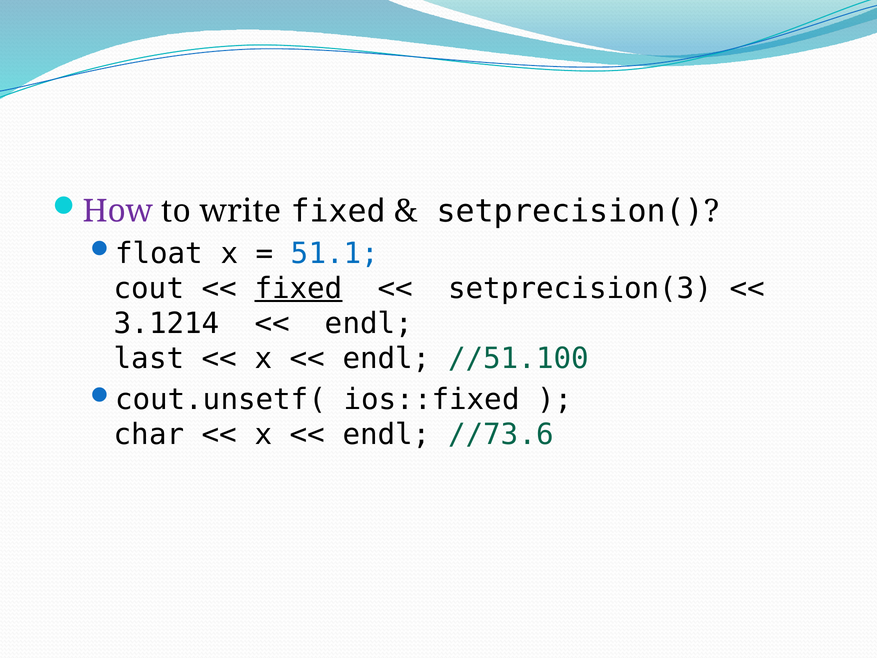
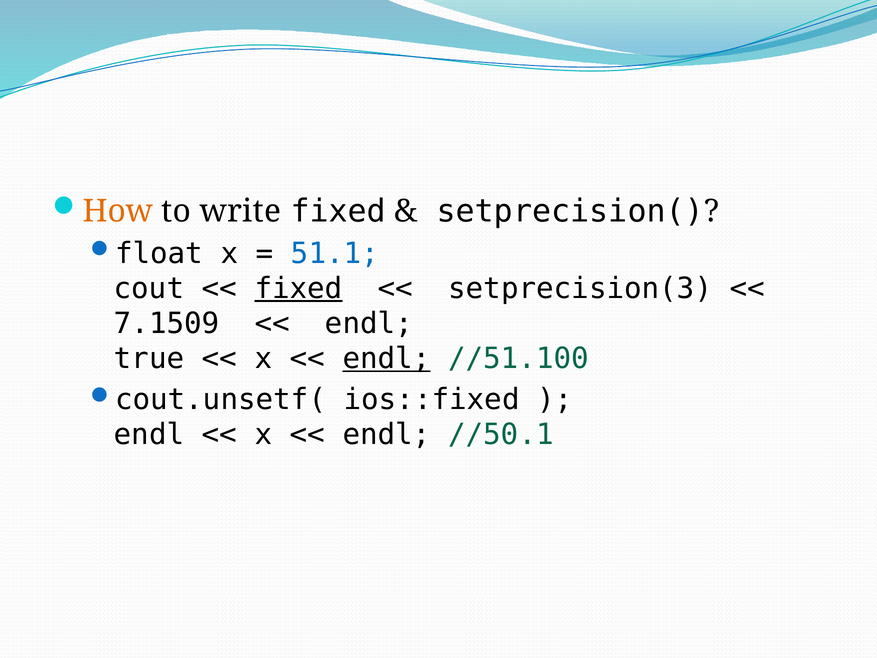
How colour: purple -> orange
3.1214: 3.1214 -> 7.1509
last: last -> true
endl at (387, 359) underline: none -> present
char at (149, 435): char -> endl
//73.6: //73.6 -> //50.1
